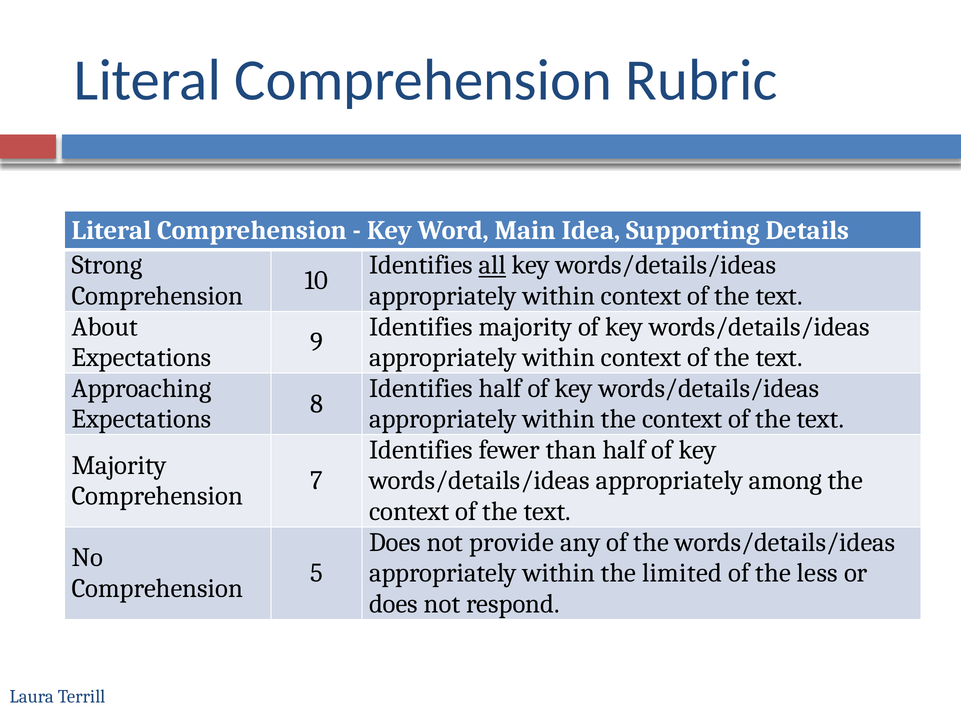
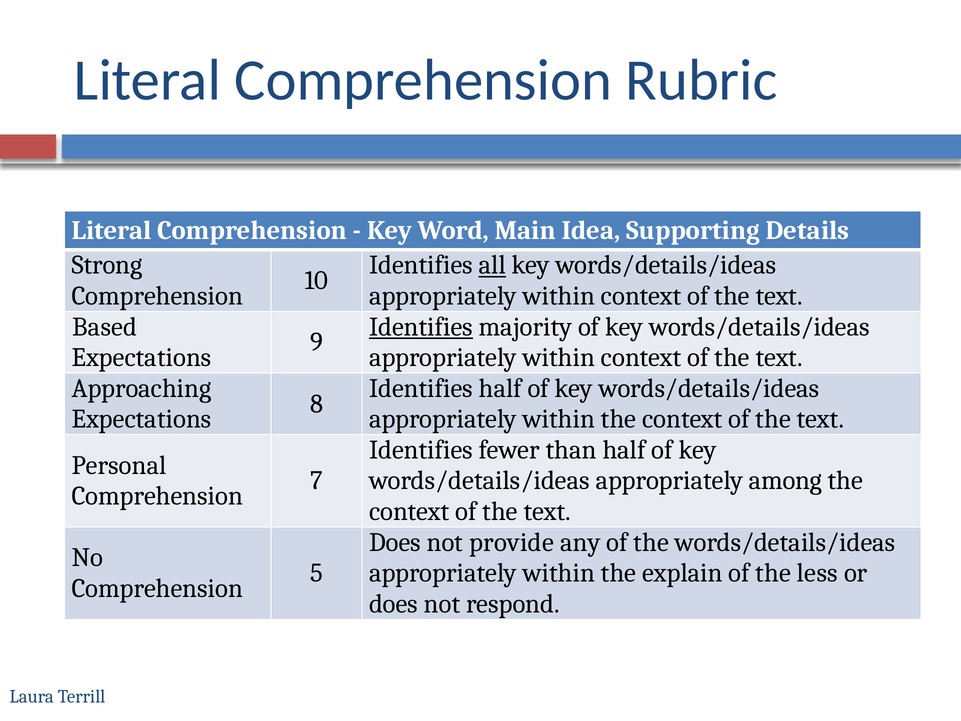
About: About -> Based
Identifies at (421, 327) underline: none -> present
Majority at (119, 465): Majority -> Personal
limited: limited -> explain
